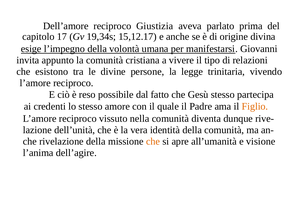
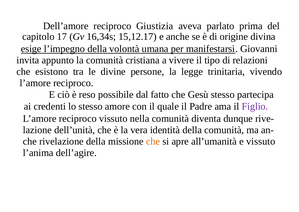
19,34s: 19,34s -> 16,34s
Figlio colour: orange -> purple
e visione: visione -> vissuto
